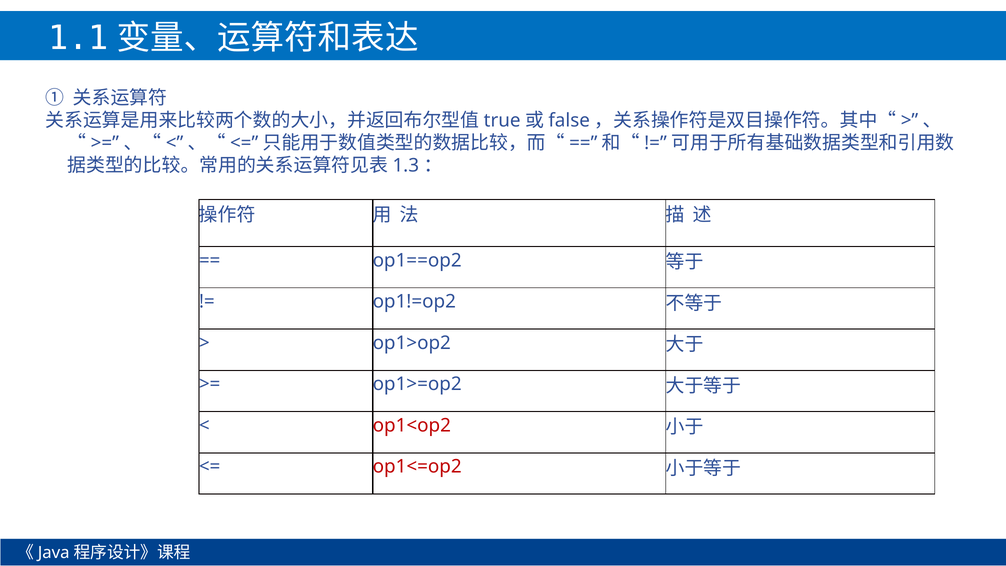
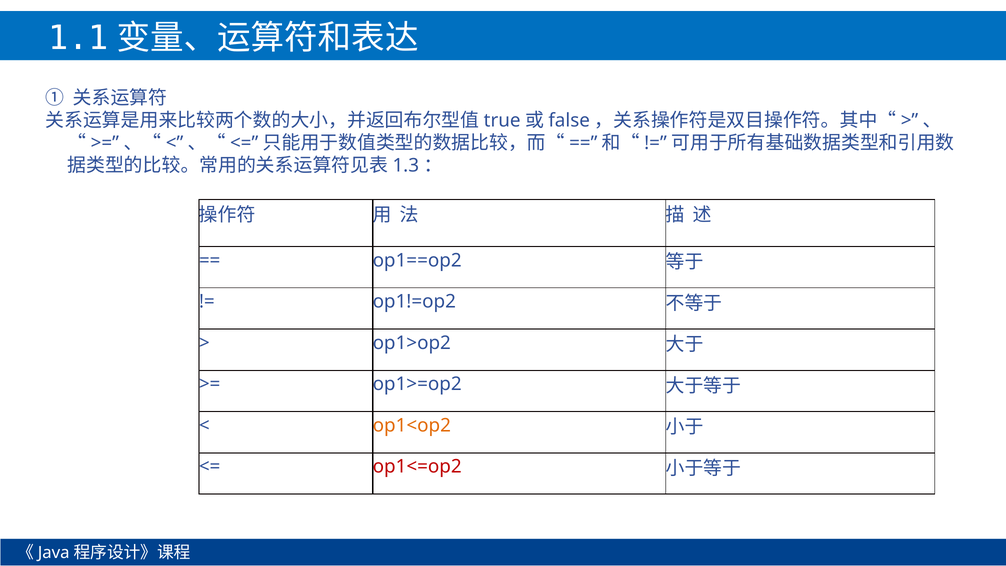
op1<op2 colour: red -> orange
